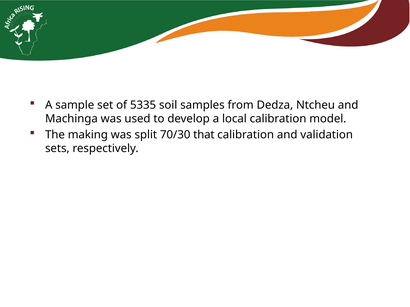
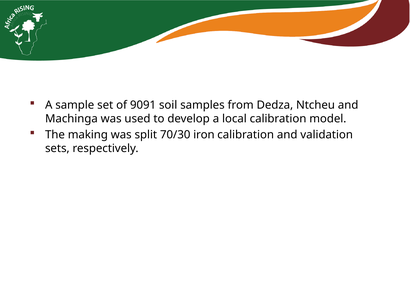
5335: 5335 -> 9091
that: that -> iron
